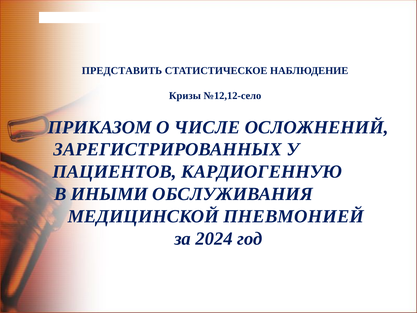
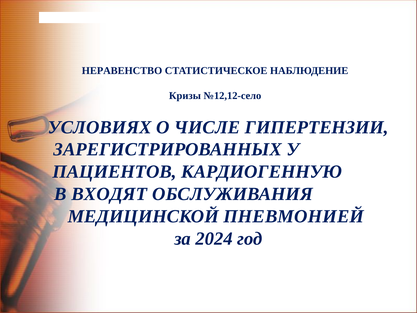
ПРЕДСТАВИТЬ: ПРЕДСТАВИТЬ -> НЕРАВЕНСТВО
ПРИКАЗОМ: ПРИКАЗОМ -> УСЛОВИЯХ
ОСЛОЖНЕНИЙ: ОСЛОЖНЕНИЙ -> ГИПЕРТЕНЗИИ
ИНЫМИ: ИНЫМИ -> ВХОДЯТ
